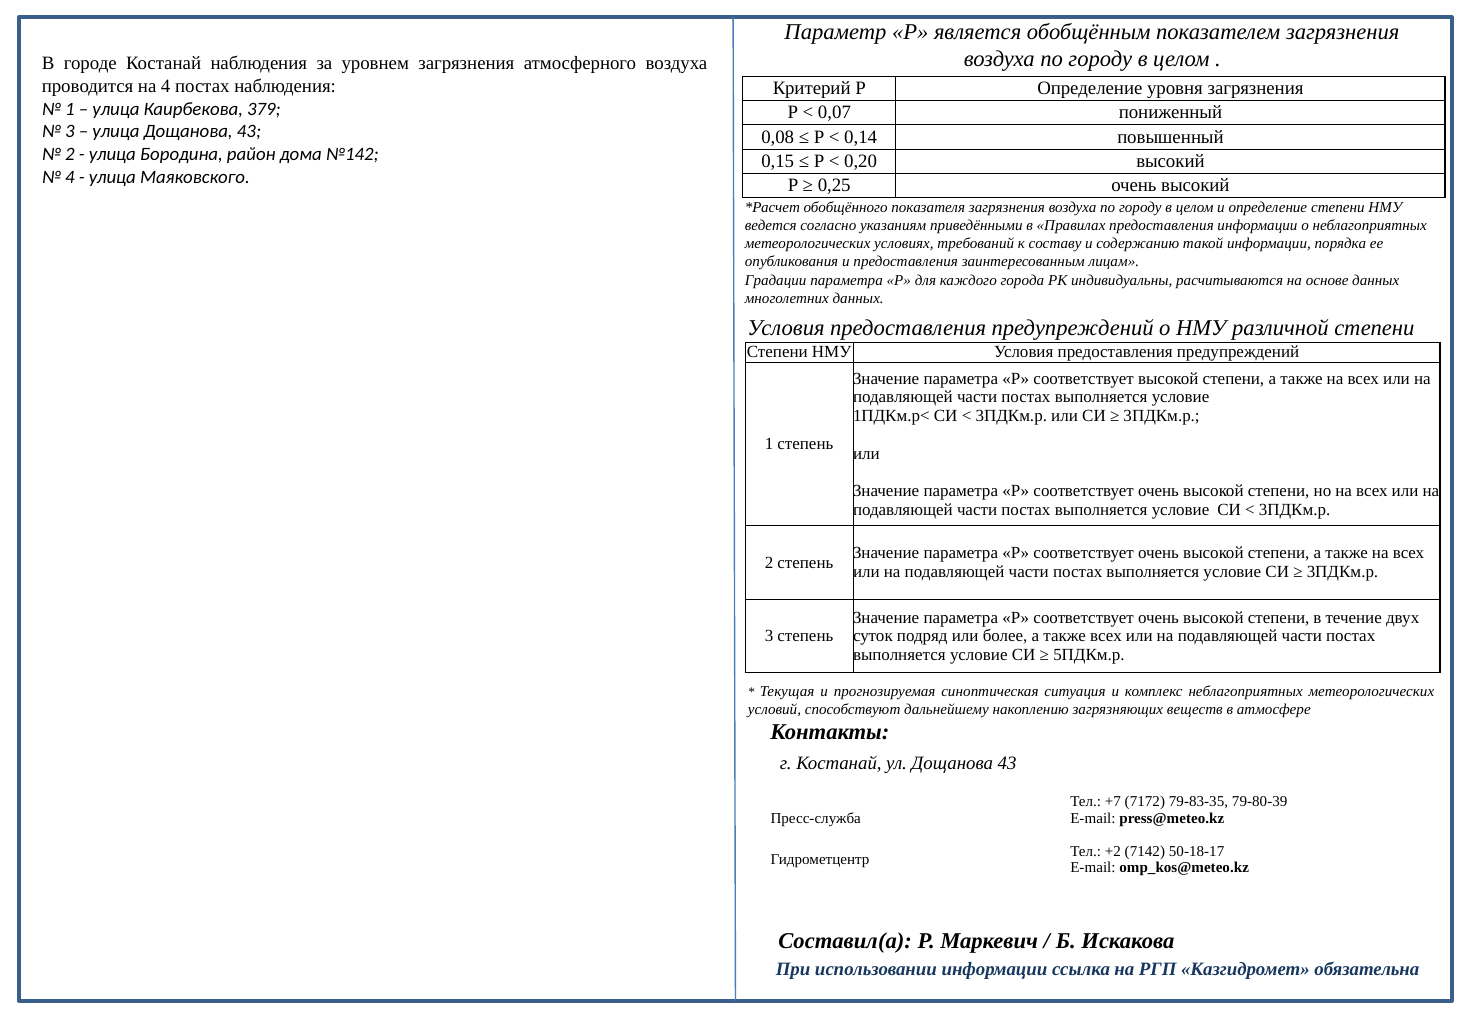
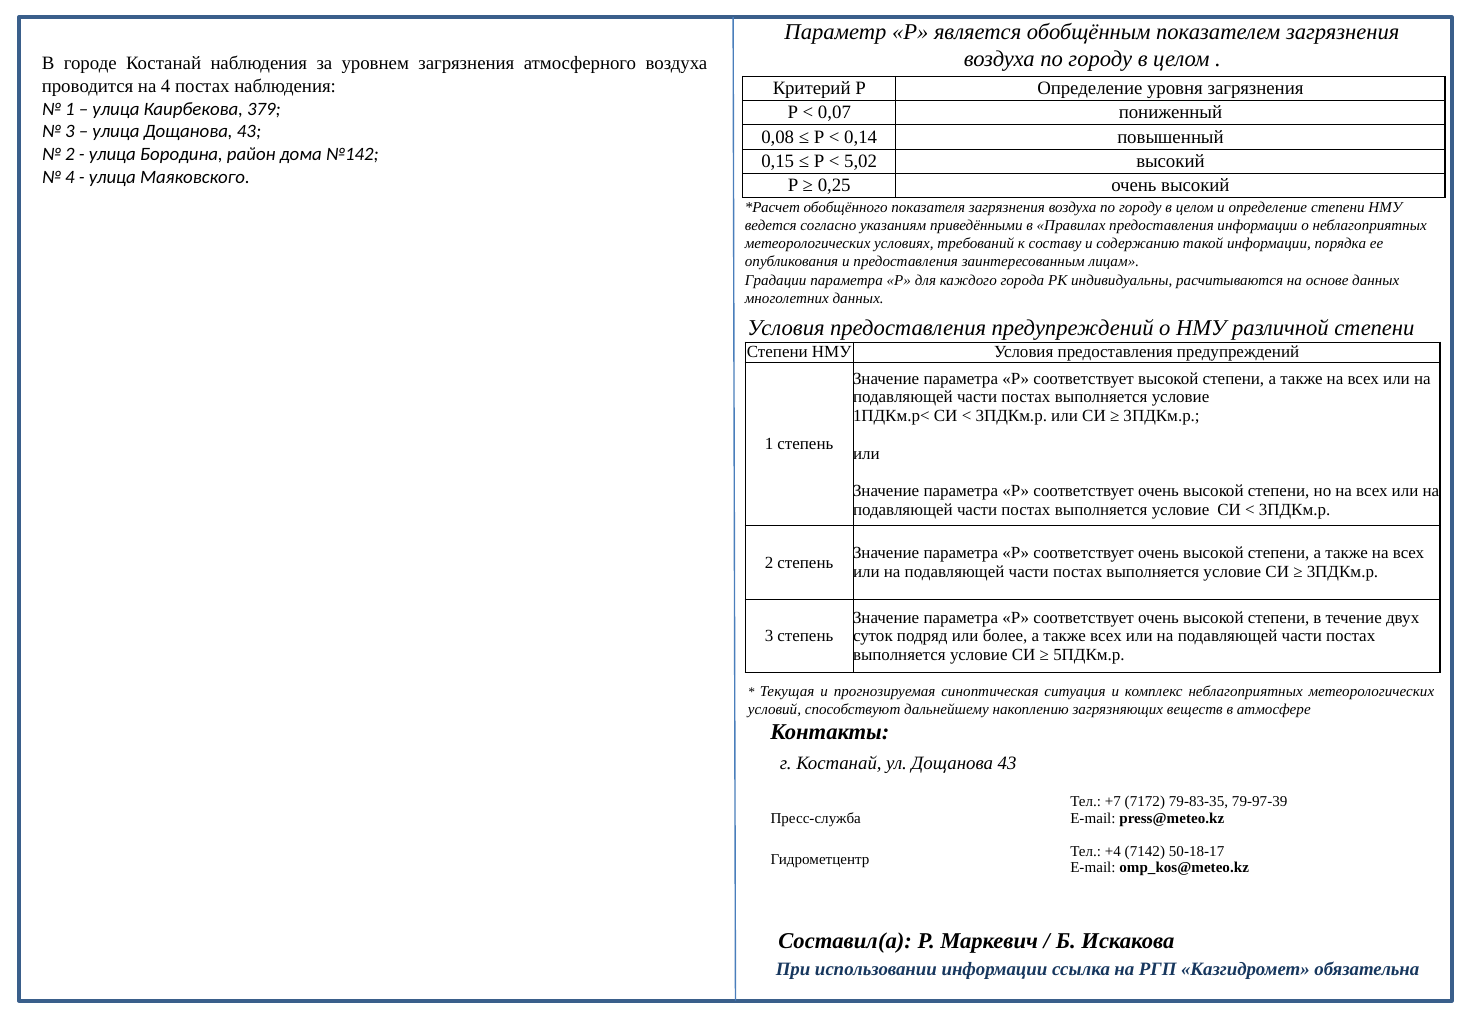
0,20: 0,20 -> 5,02
79-80-39: 79-80-39 -> 79-97-39
+2: +2 -> +4
